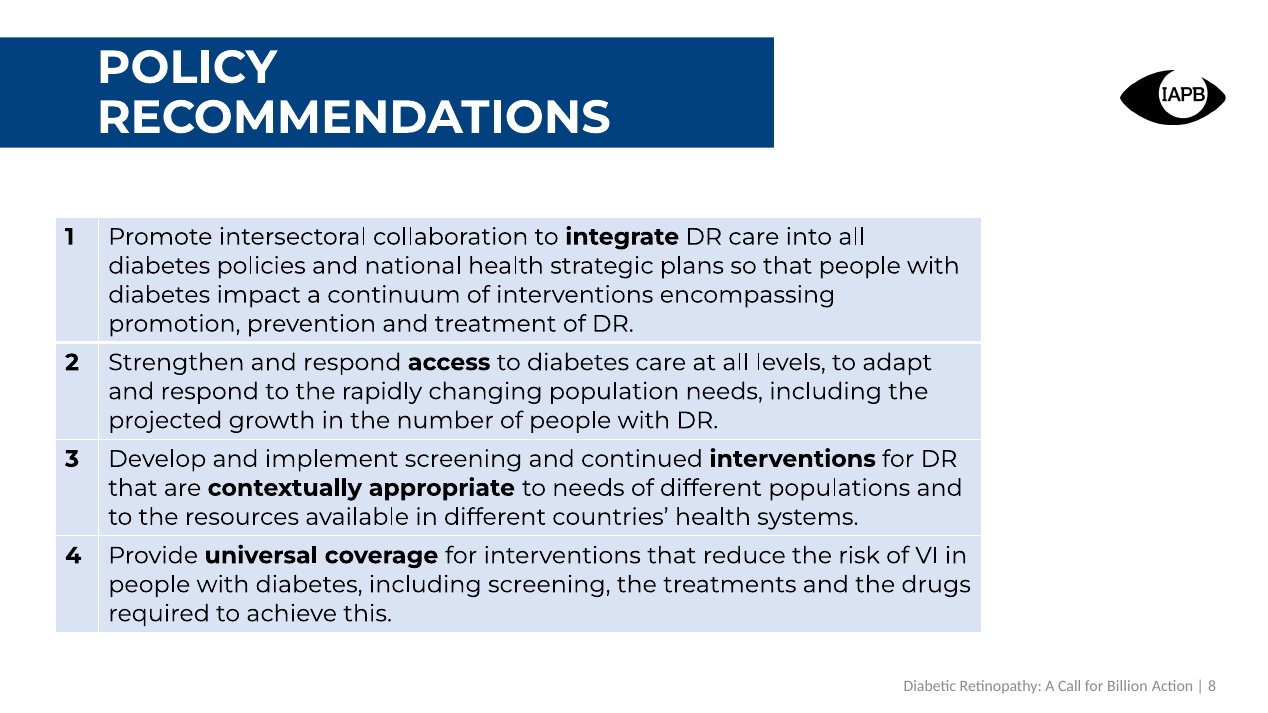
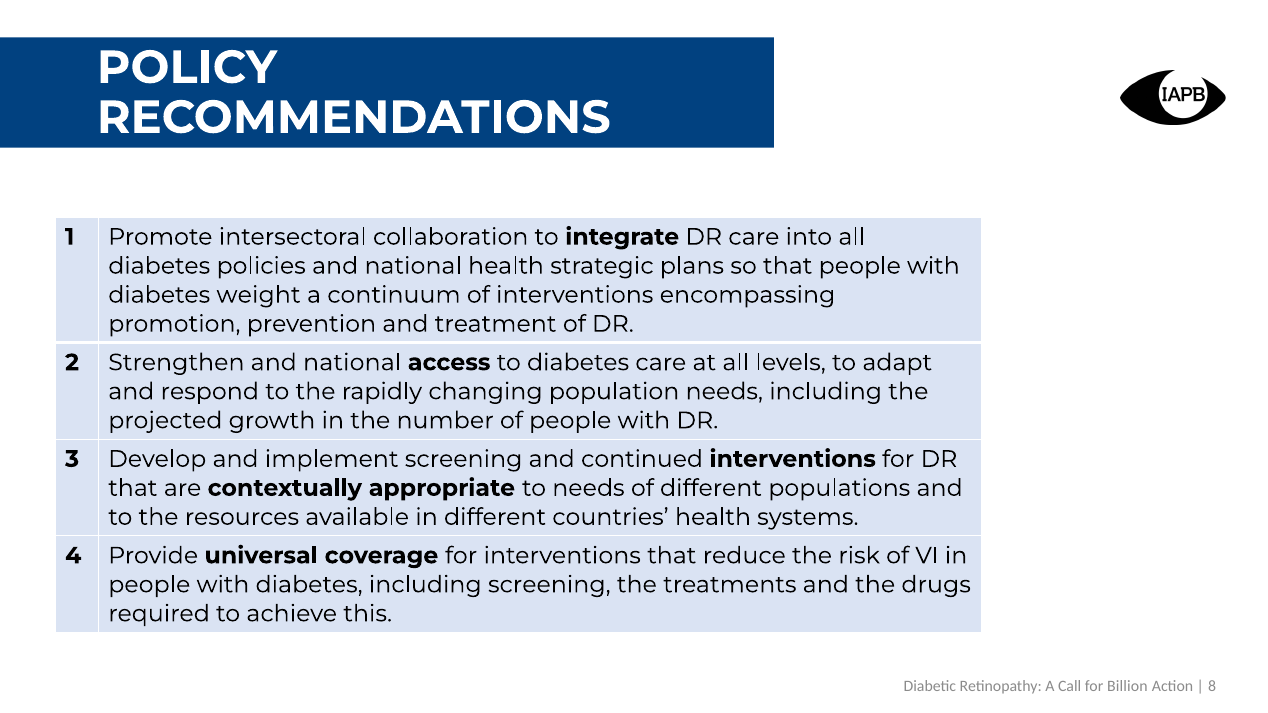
impact: impact -> weight
Strengthen and respond: respond -> national
